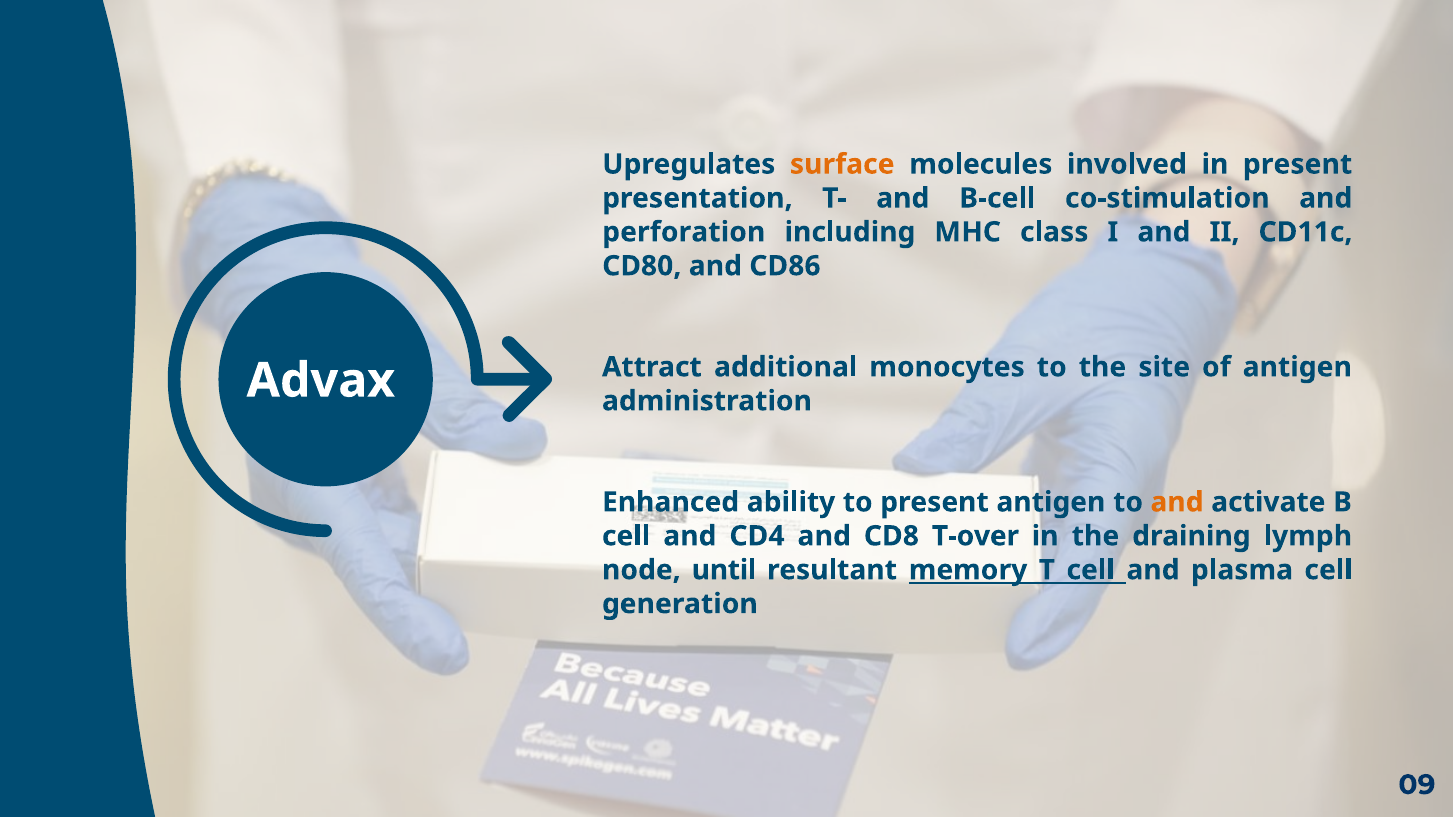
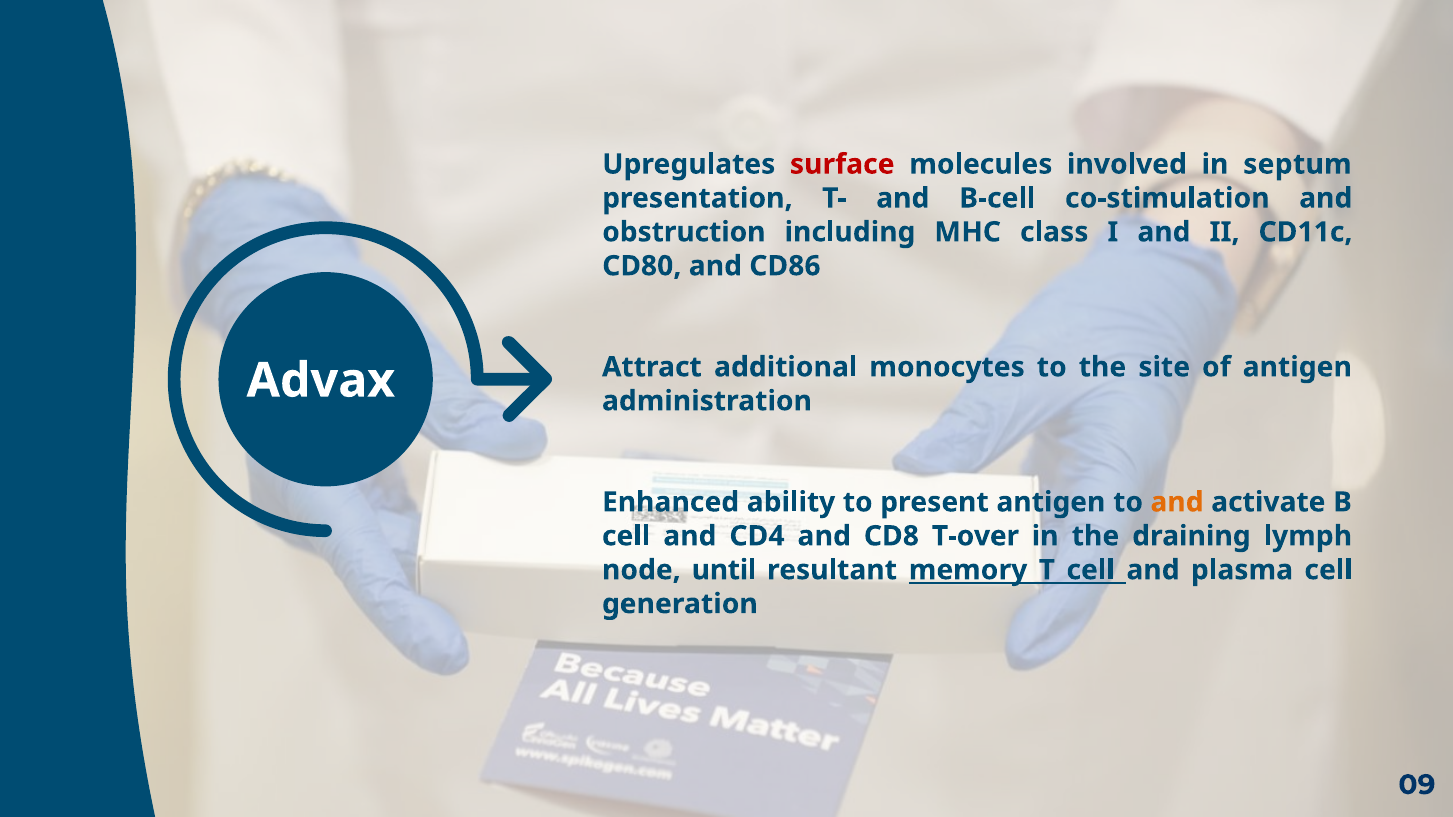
surface colour: orange -> red
in present: present -> septum
perforation: perforation -> obstruction
